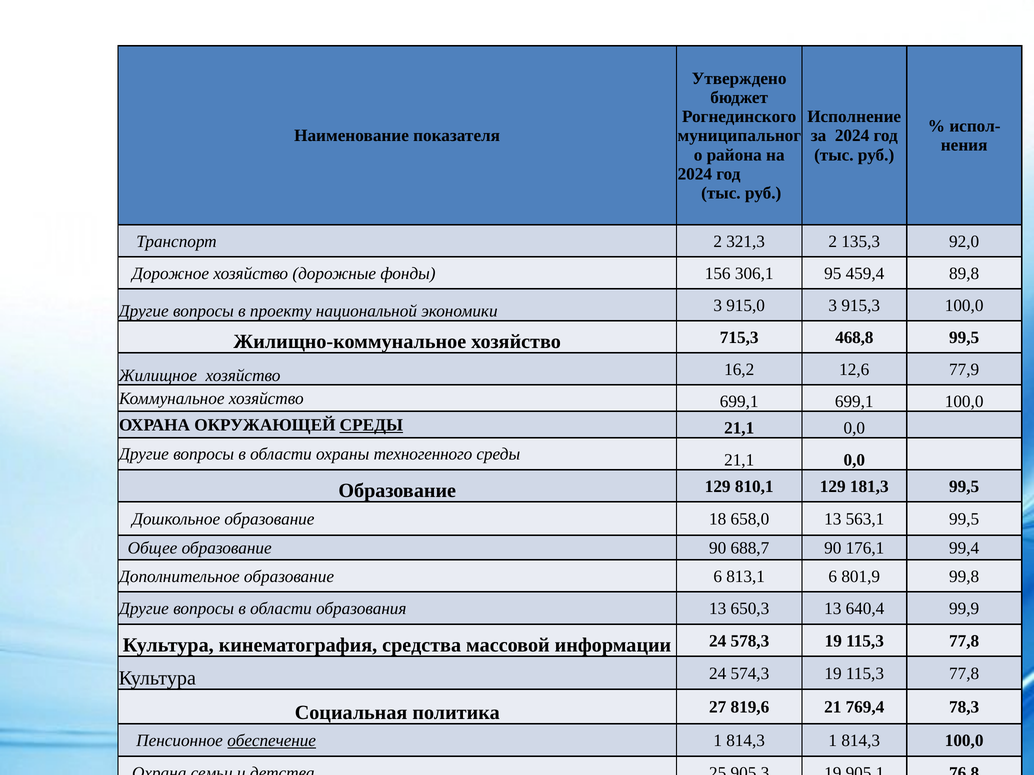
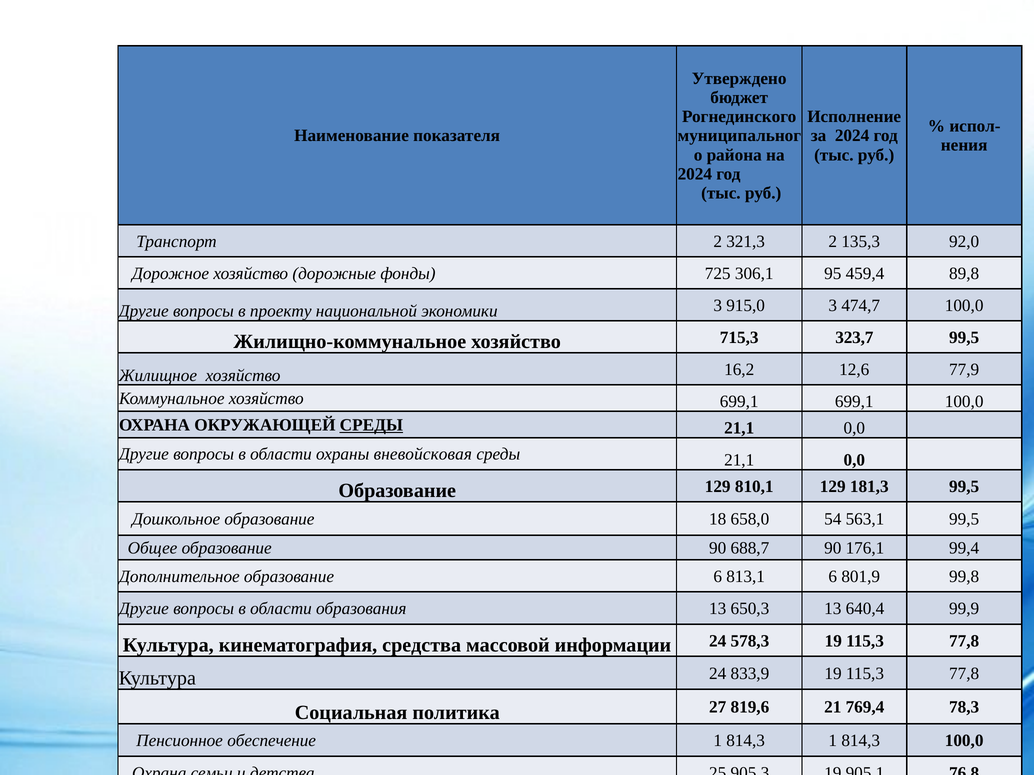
156: 156 -> 725
915,3: 915,3 -> 474,7
468,8: 468,8 -> 323,7
техногенного: техногенного -> вневойсковая
658,0 13: 13 -> 54
574,3: 574,3 -> 833,9
обеспечение underline: present -> none
